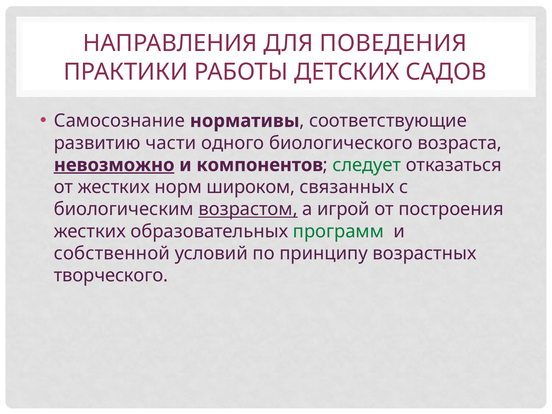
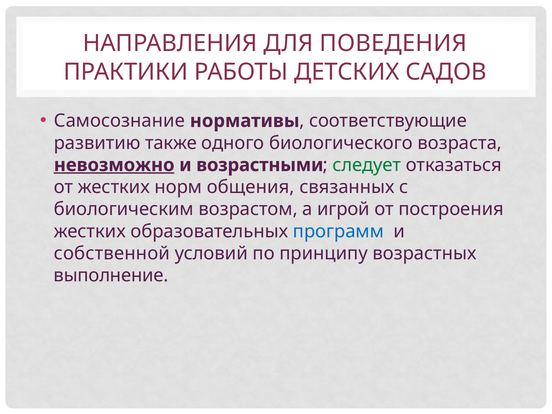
части: части -> также
компонентов: компонентов -> возрастными
широком: широком -> общения
возрастом underline: present -> none
программ colour: green -> blue
творческого: творческого -> выполнение
